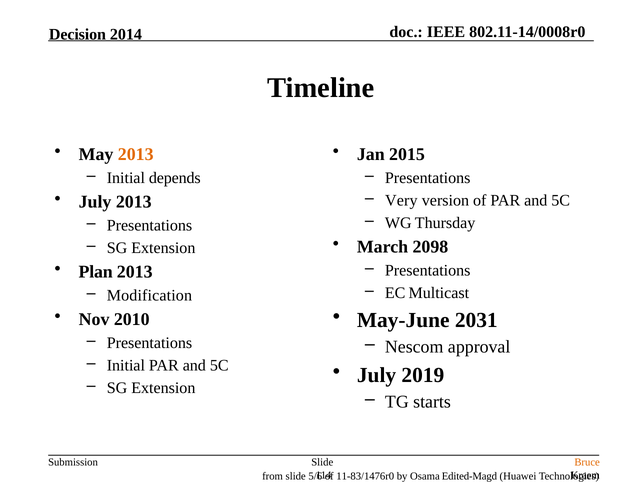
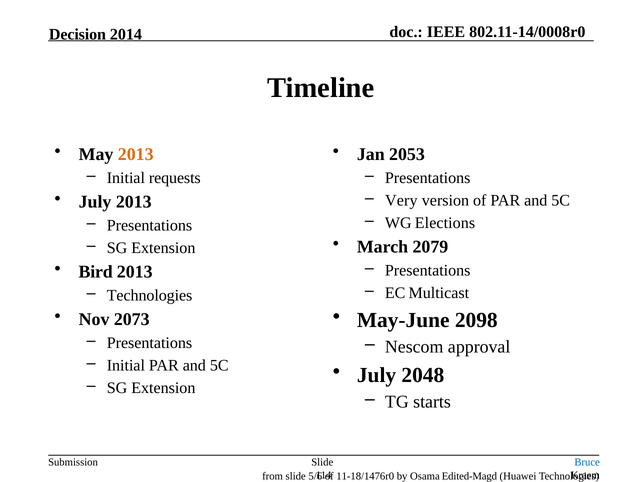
2015: 2015 -> 2053
depends: depends -> requests
Thursday: Thursday -> Elections
2098: 2098 -> 2079
Plan: Plan -> Bird
Modification at (149, 295): Modification -> Technologies
2031: 2031 -> 2098
2010: 2010 -> 2073
2019: 2019 -> 2048
Bruce colour: orange -> blue
11-83/1476r0: 11-83/1476r0 -> 11-18/1476r0
